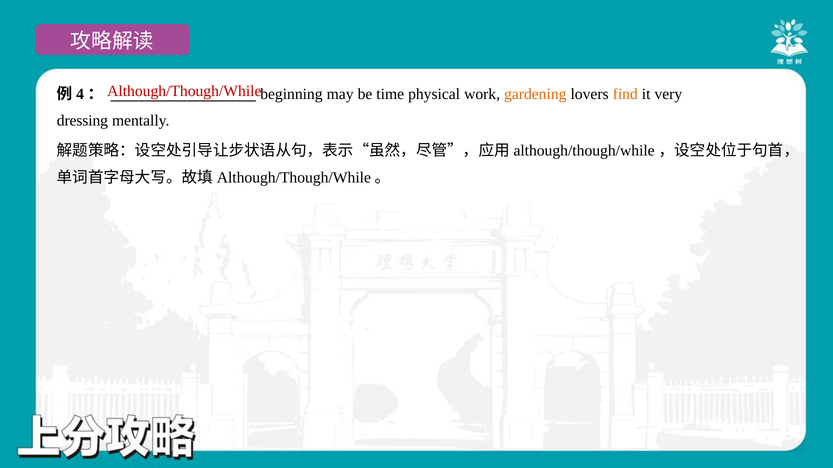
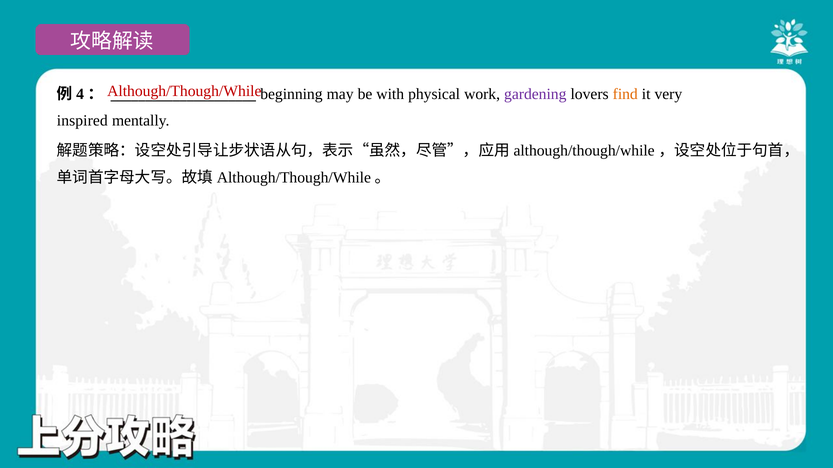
time: time -> with
gardening colour: orange -> purple
dressing: dressing -> inspired
